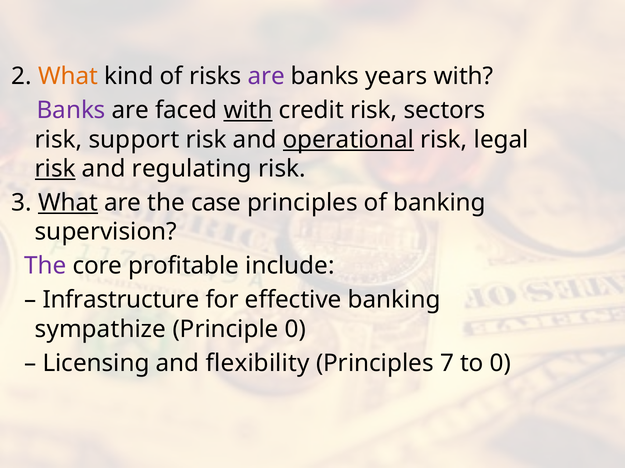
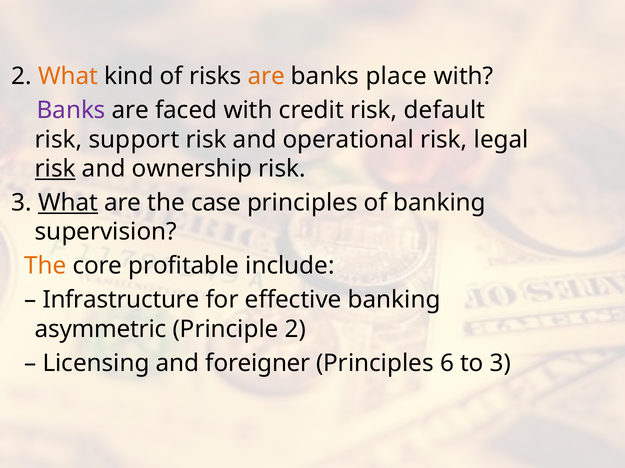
are at (266, 77) colour: purple -> orange
years: years -> place
with at (248, 111) underline: present -> none
sectors: sectors -> default
operational underline: present -> none
regulating: regulating -> ownership
The at (45, 266) colour: purple -> orange
sympathize: sympathize -> asymmetric
Principle 0: 0 -> 2
flexibility: flexibility -> foreigner
7: 7 -> 6
to 0: 0 -> 3
